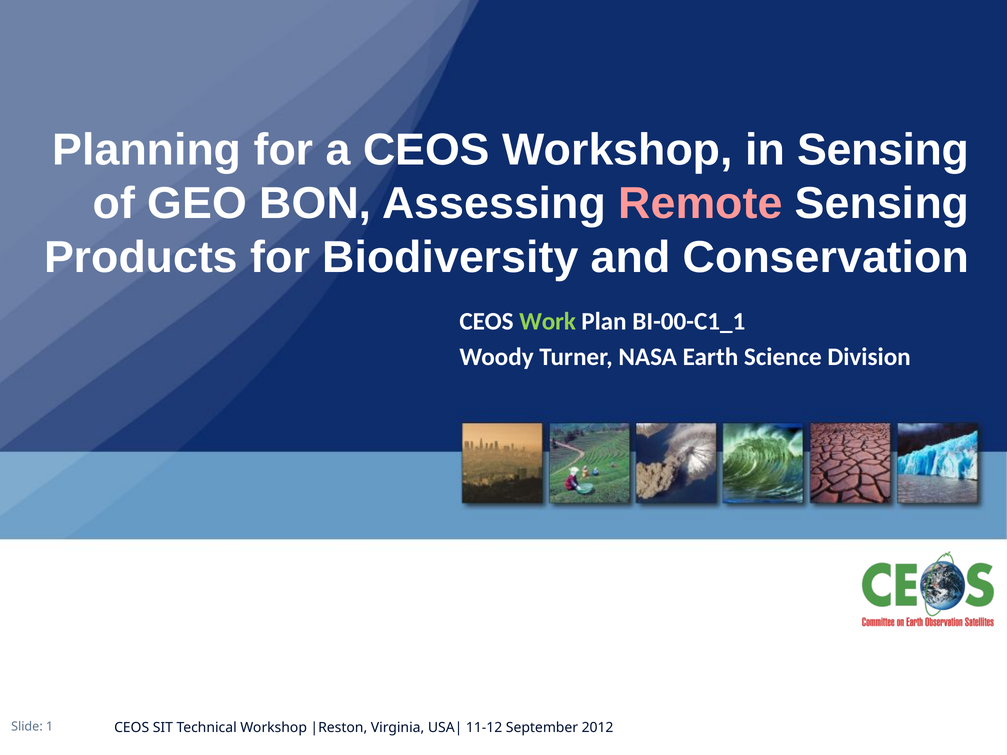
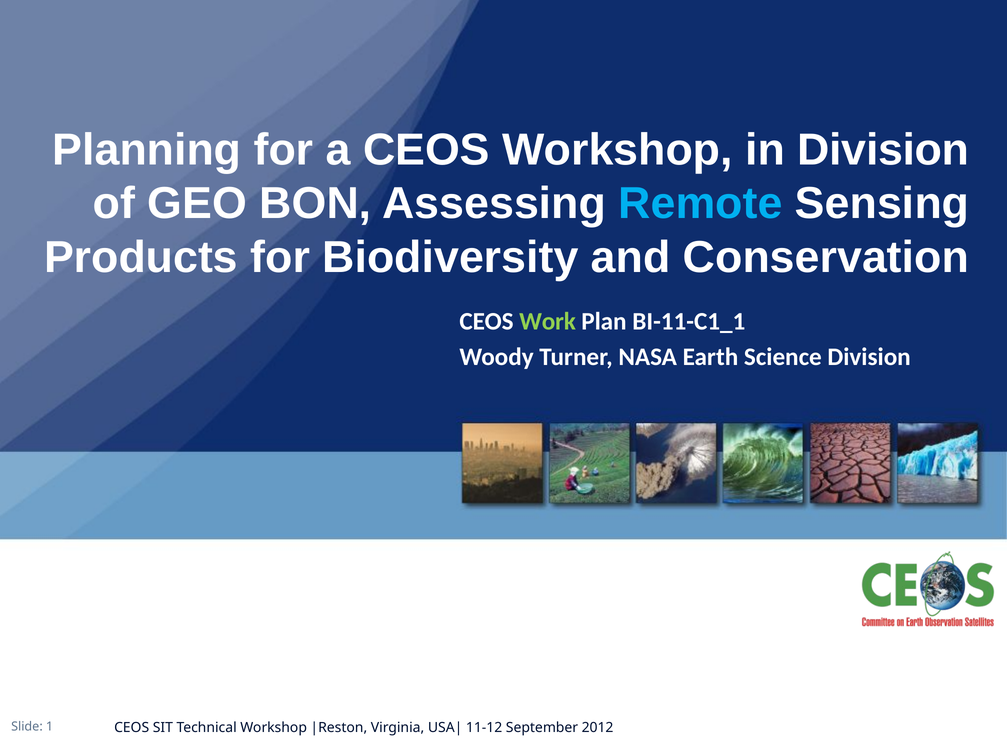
in Sensing: Sensing -> Division
Remote colour: pink -> light blue
BI-00-C1_1: BI-00-C1_1 -> BI-11-C1_1
